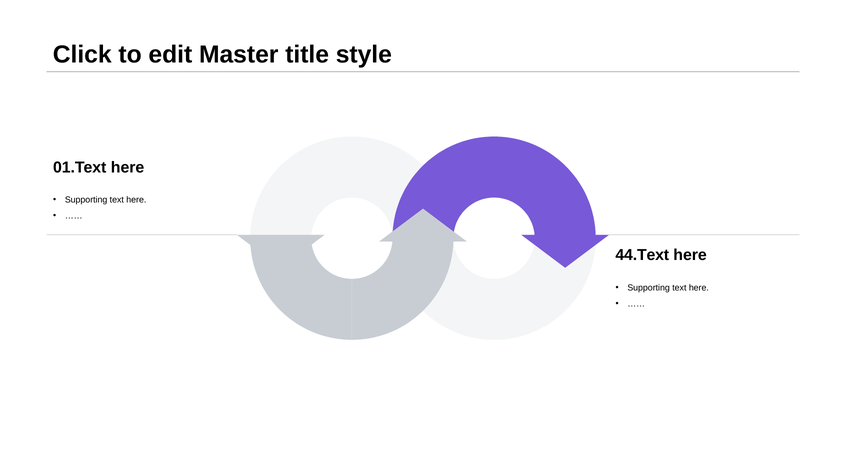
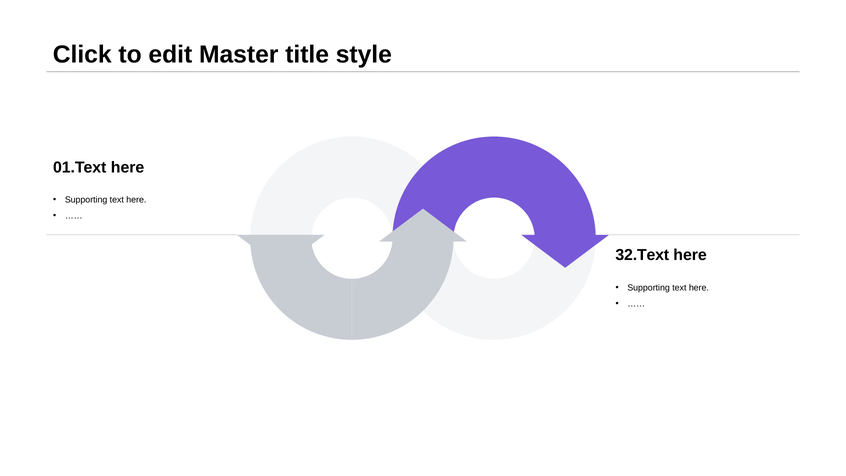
44.Text: 44.Text -> 32.Text
